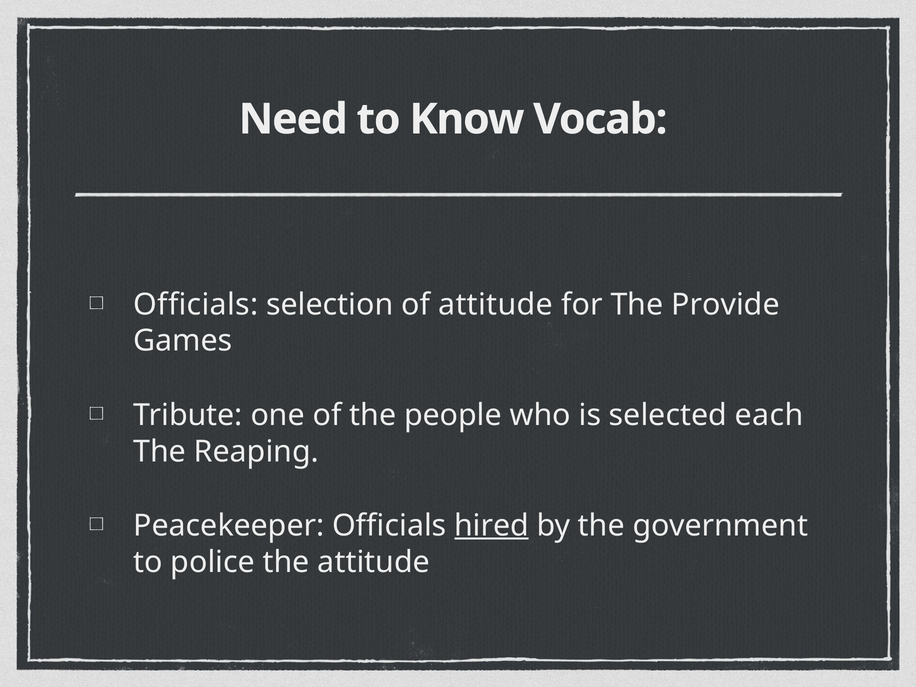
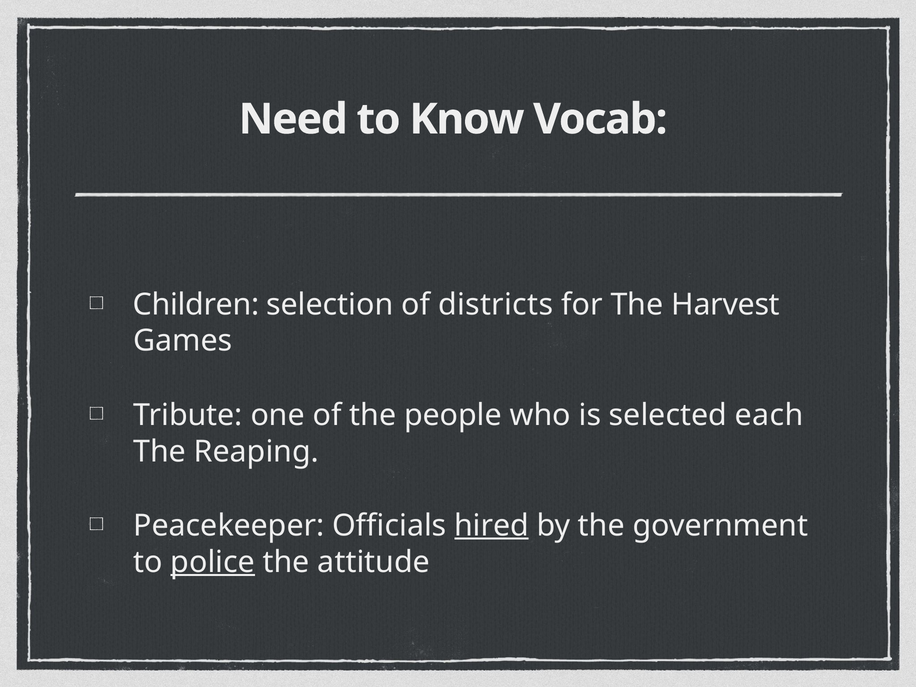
Officials at (196, 304): Officials -> Children
of attitude: attitude -> districts
Provide: Provide -> Harvest
police underline: none -> present
